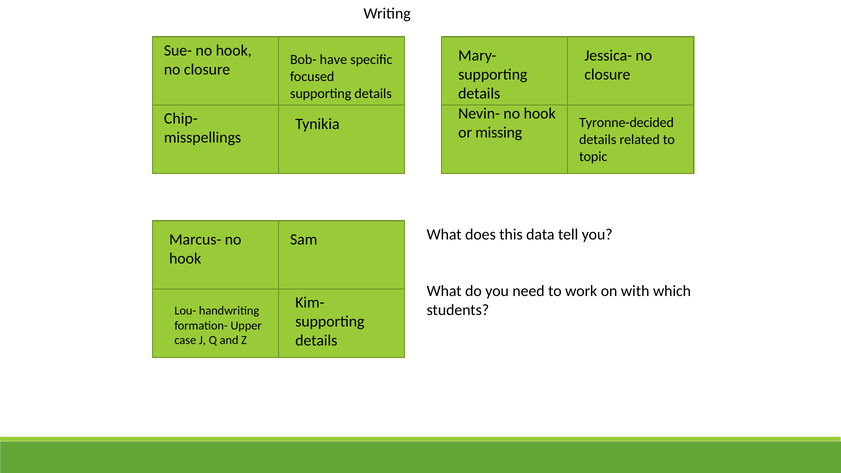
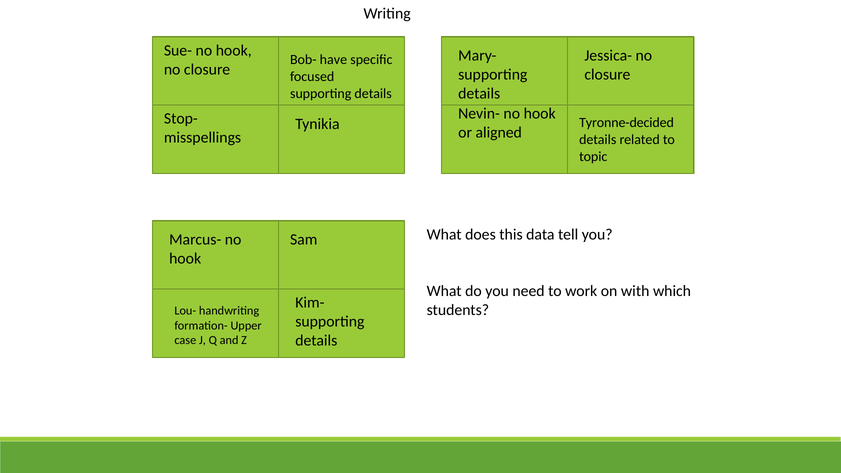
Chip-: Chip- -> Stop-
missing: missing -> aligned
